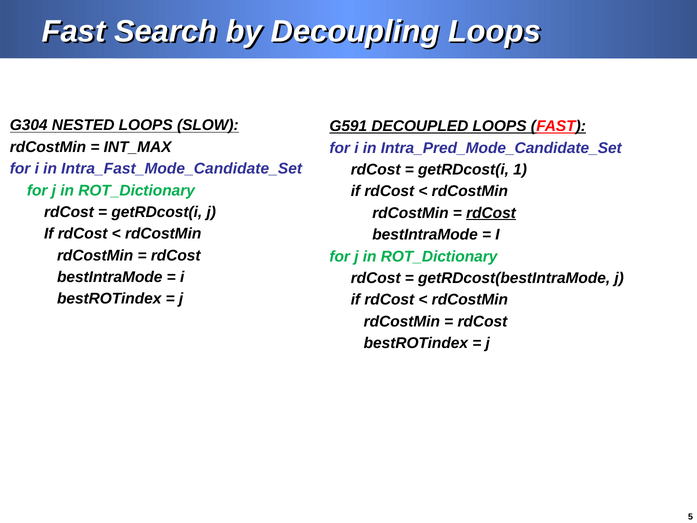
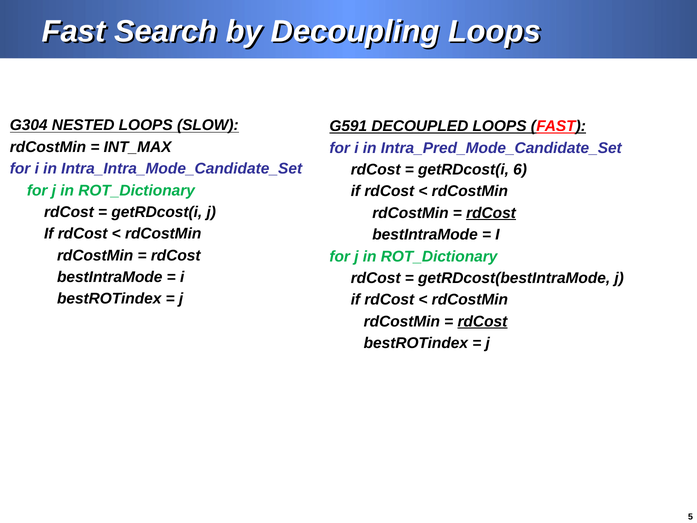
Intra_Fast_Mode_Candidate_Set: Intra_Fast_Mode_Candidate_Set -> Intra_Intra_Mode_Candidate_Set
1: 1 -> 6
rdCost at (482, 321) underline: none -> present
